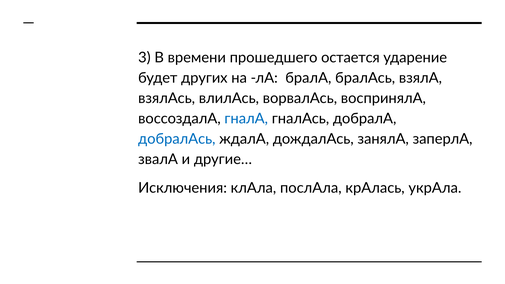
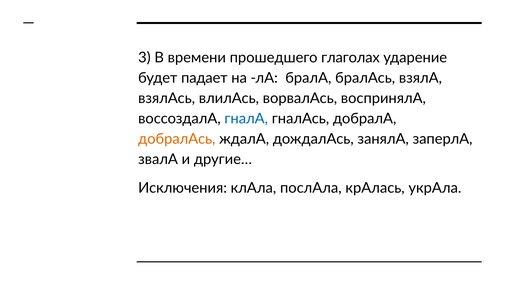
остается: остается -> глаголах
других: других -> падает
добралАсь colour: blue -> orange
